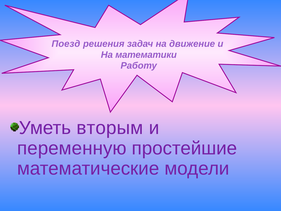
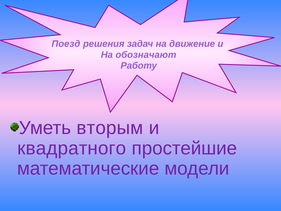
математики: математики -> обозначают
переменную: переменную -> квадратного
